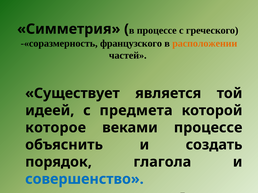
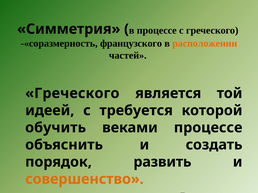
Существует at (72, 94): Существует -> Греческого
предмета: предмета -> требуется
которое: которое -> обучить
глагола: глагола -> развить
совершенство colour: blue -> orange
